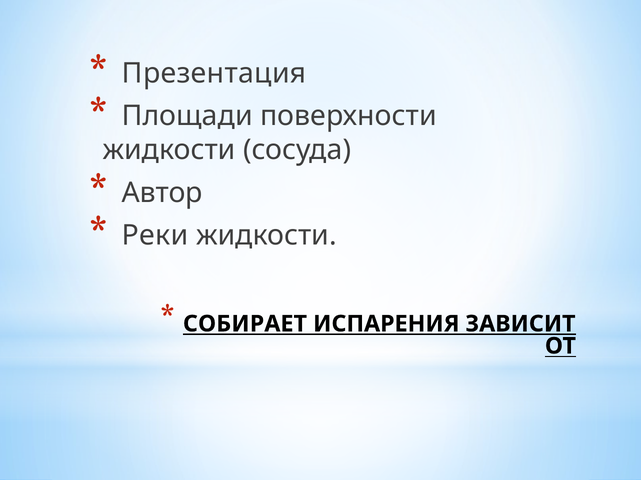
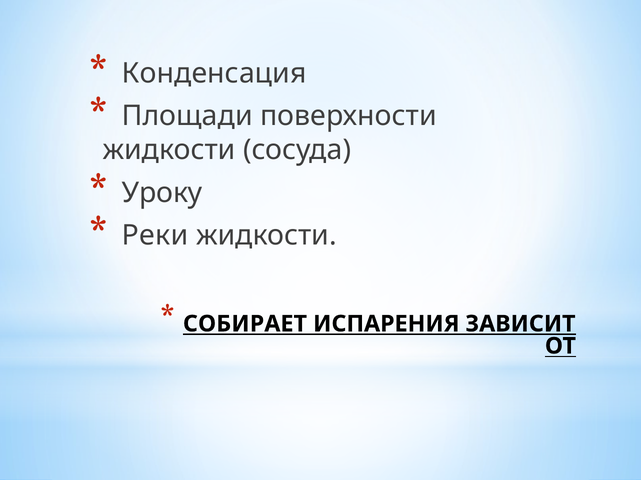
Презентация: Презентация -> Конденсация
Автор: Автор -> Уроку
